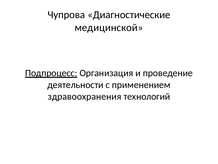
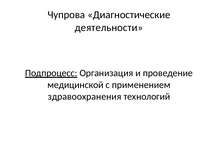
медицинской: медицинской -> деятельности
деятельности: деятельности -> медицинской
